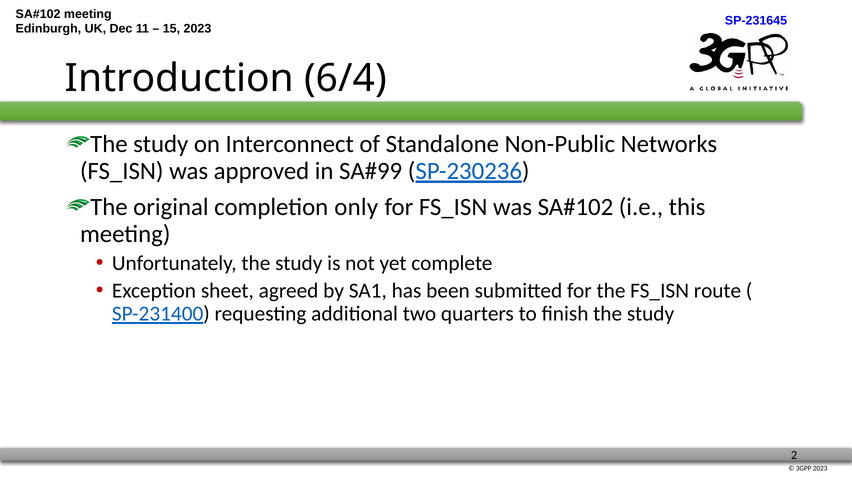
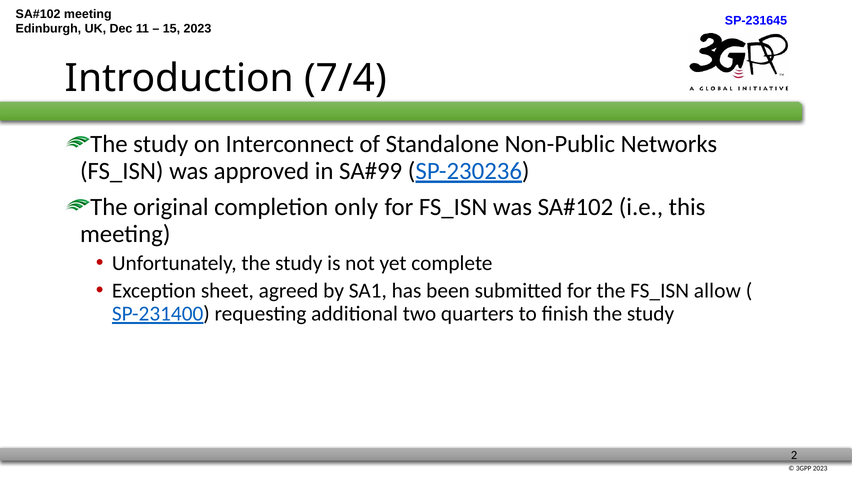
6/4: 6/4 -> 7/4
route: route -> allow
